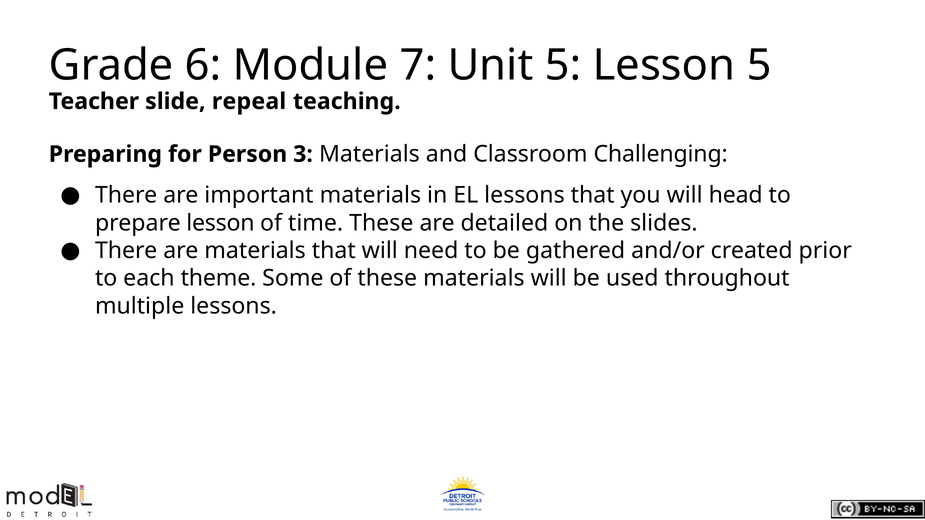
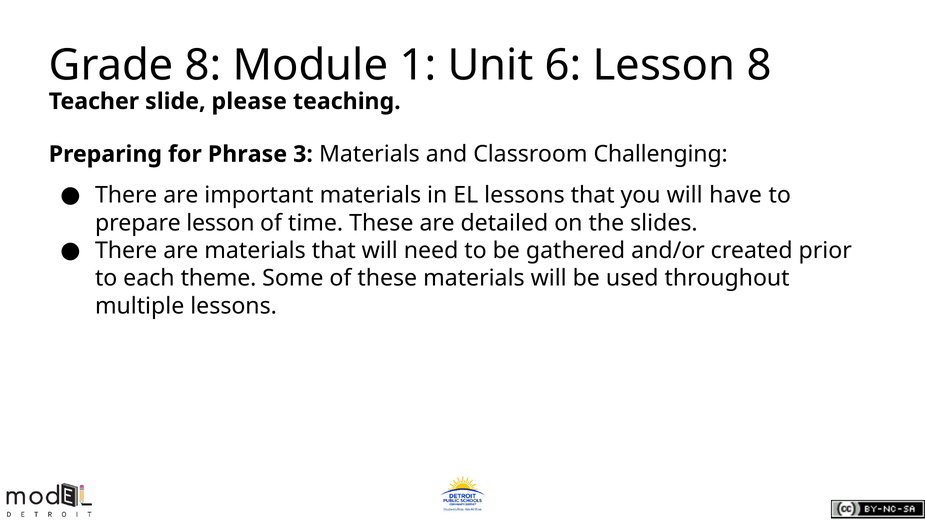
Grade 6: 6 -> 8
7: 7 -> 1
Unit 5: 5 -> 6
Lesson 5: 5 -> 8
repeal: repeal -> please
Person: Person -> Phrase
head: head -> have
